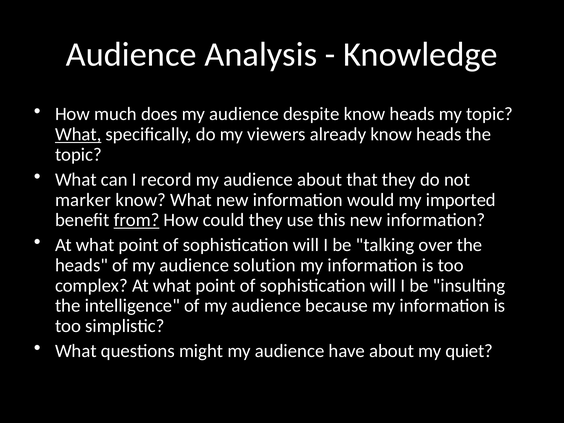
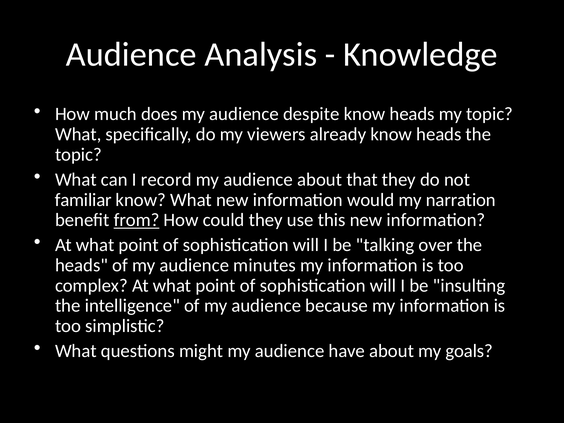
What at (78, 134) underline: present -> none
marker: marker -> familiar
imported: imported -> narration
solution: solution -> minutes
quiet: quiet -> goals
